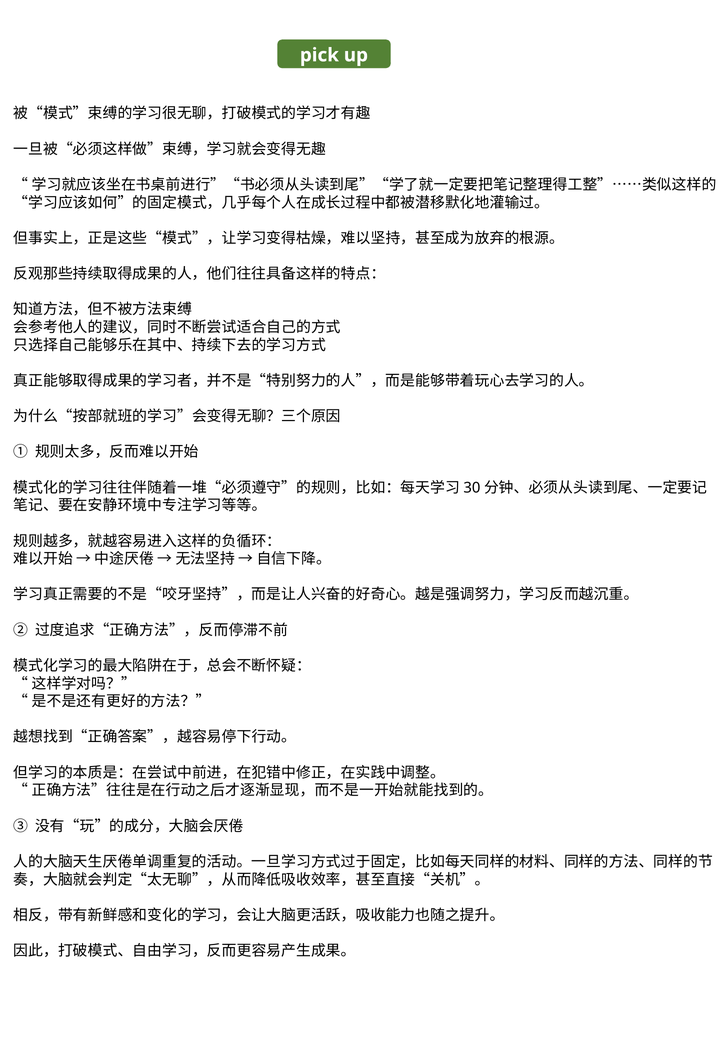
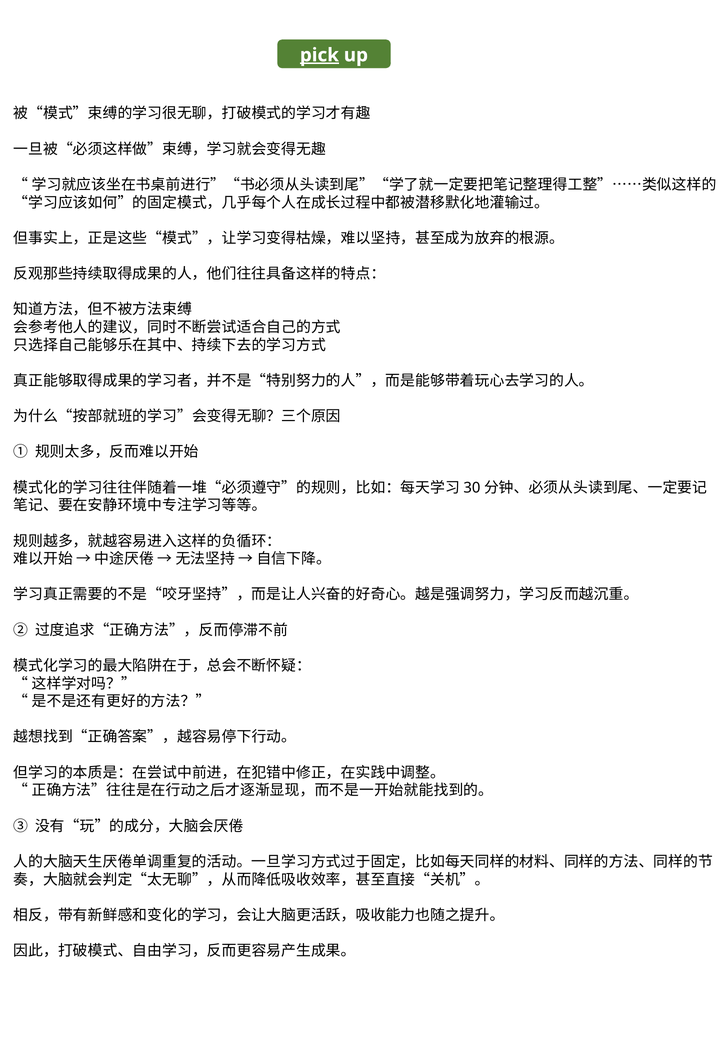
pick underline: none -> present
